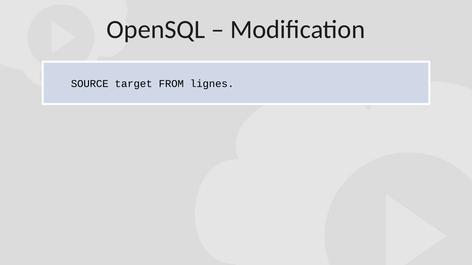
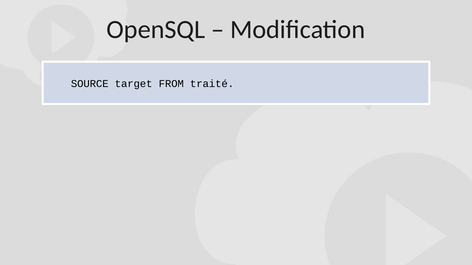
lignes: lignes -> traité
